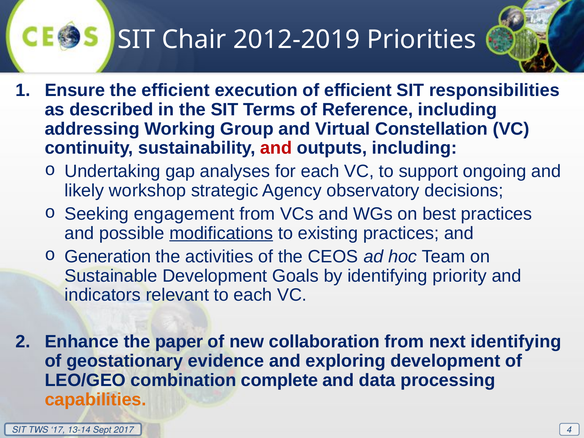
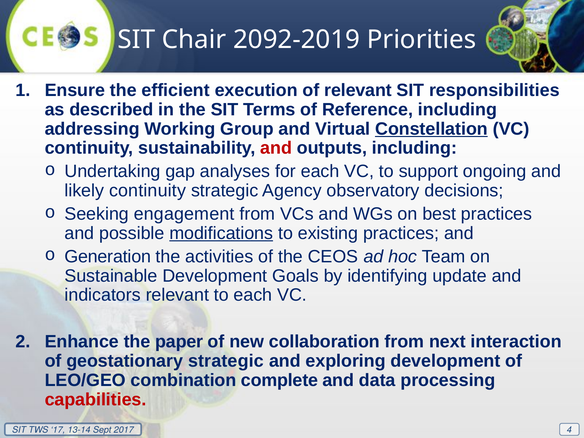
2012-2019: 2012-2019 -> 2092-2019
of efficient: efficient -> relevant
Constellation underline: none -> present
likely workshop: workshop -> continuity
priority: priority -> update
next identifying: identifying -> interaction
geostationary evidence: evidence -> strategic
capabilities colour: orange -> red
